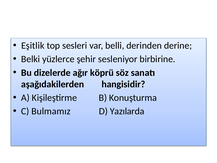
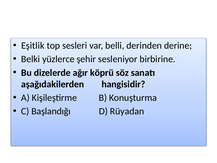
Bulmamız: Bulmamız -> Başlandığı
Yazılarda: Yazılarda -> Rüyadan
